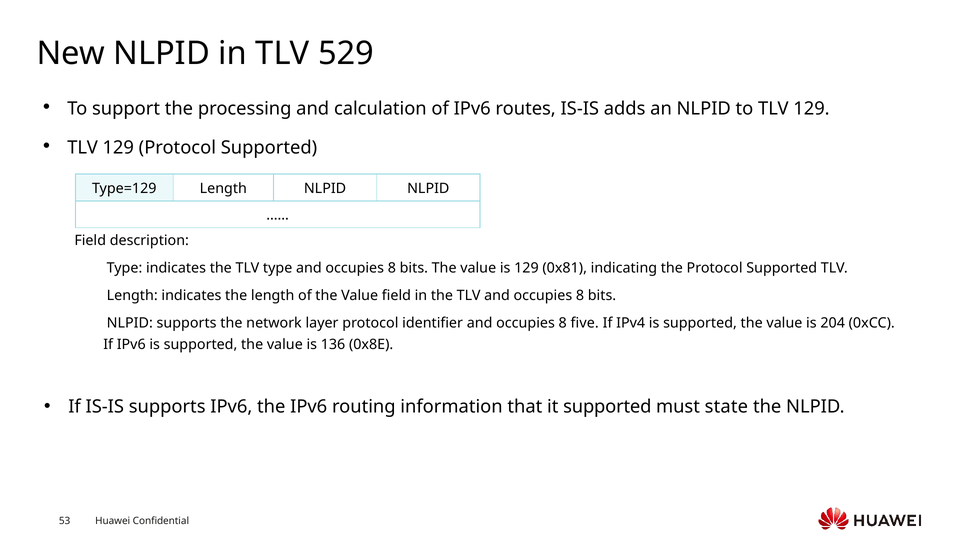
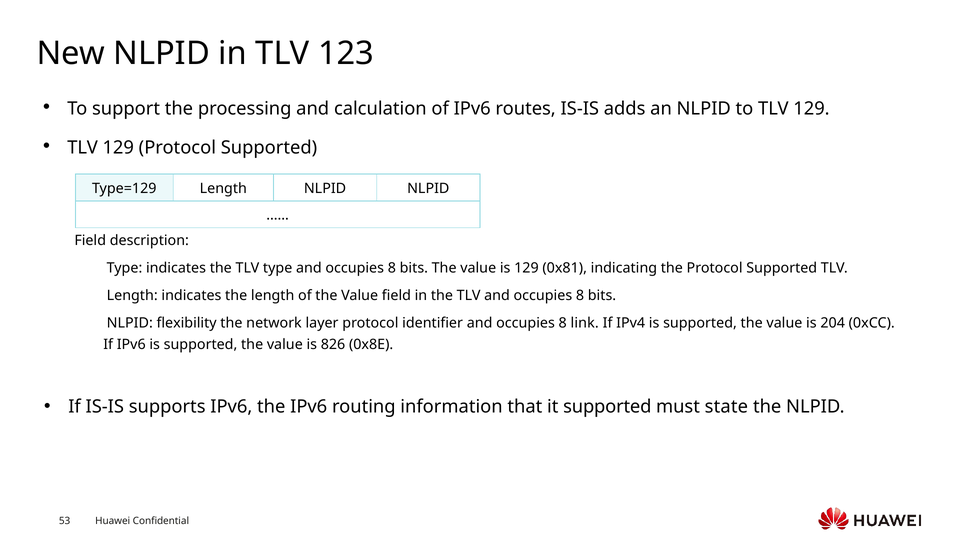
529: 529 -> 123
NLPID supports: supports -> flexibility
five: five -> link
136: 136 -> 826
